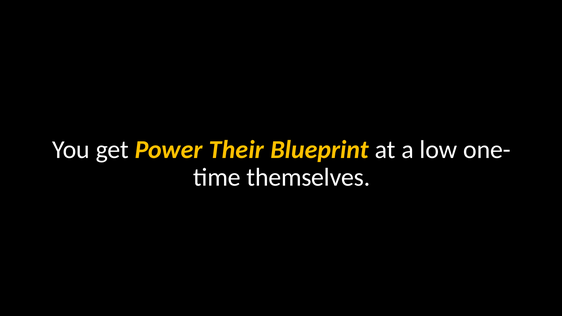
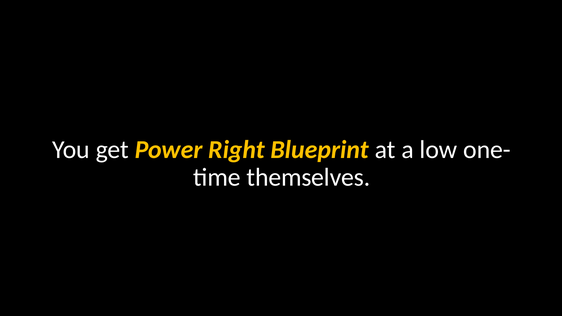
Their: Their -> Right
